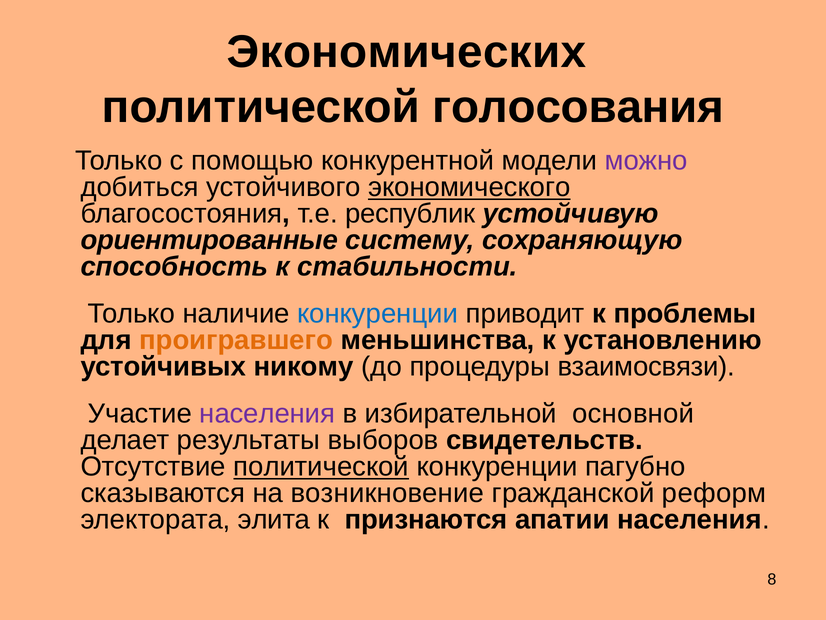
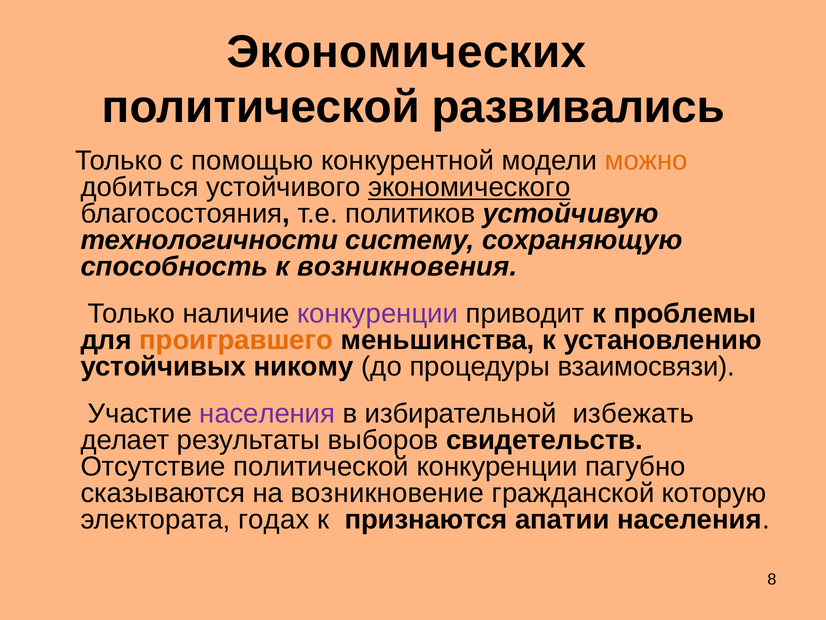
голосования: голосования -> развивались
можно colour: purple -> orange
республик: республик -> политиков
ориентированные: ориентированные -> технологичности
стабильности: стабильности -> возникновения
конкуренции at (378, 314) colour: blue -> purple
основной: основной -> избежать
политической at (321, 466) underline: present -> none
реформ: реформ -> которую
элита: элита -> годах
